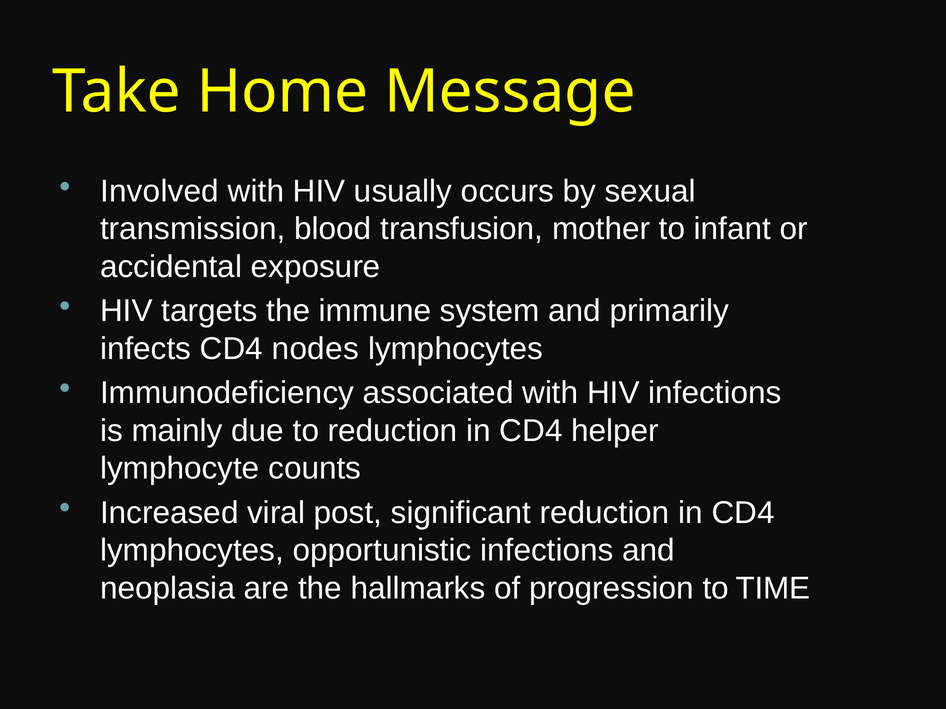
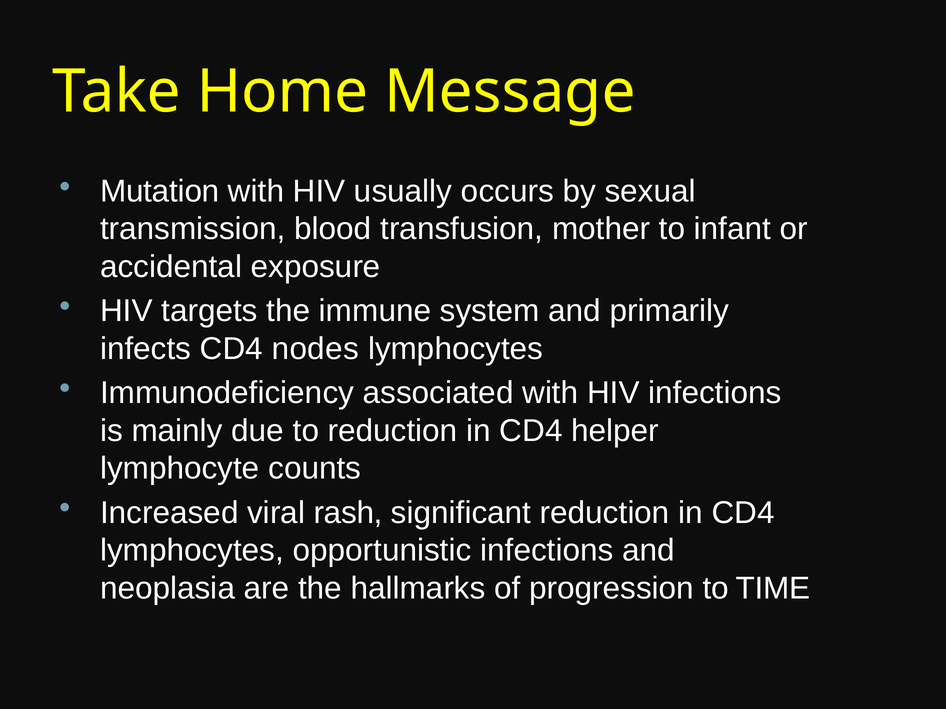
Involved: Involved -> Mutation
post: post -> rash
